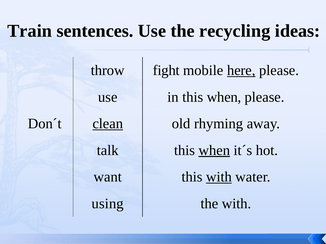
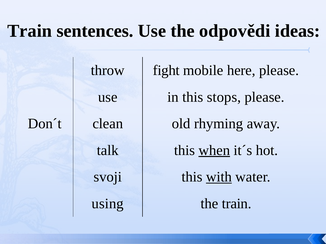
recycling: recycling -> odpovědi
here underline: present -> none
in this when: when -> stops
clean underline: present -> none
want: want -> svoji
the with: with -> train
